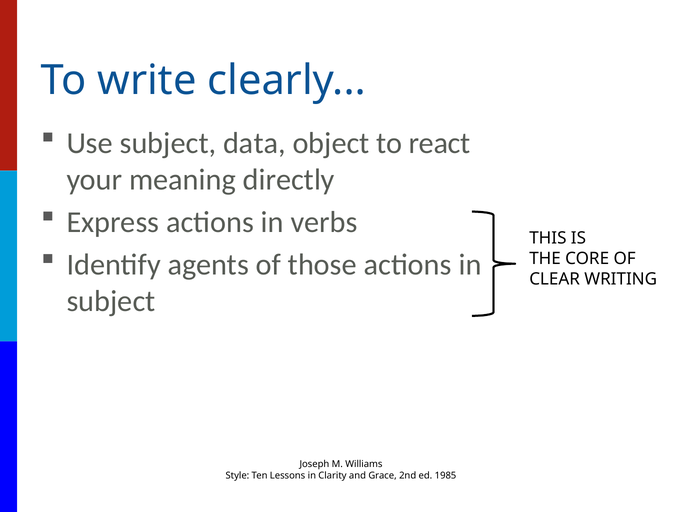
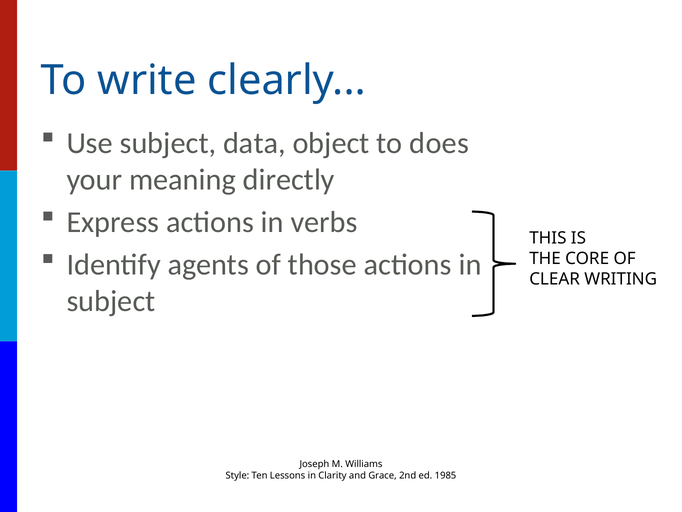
react: react -> does
